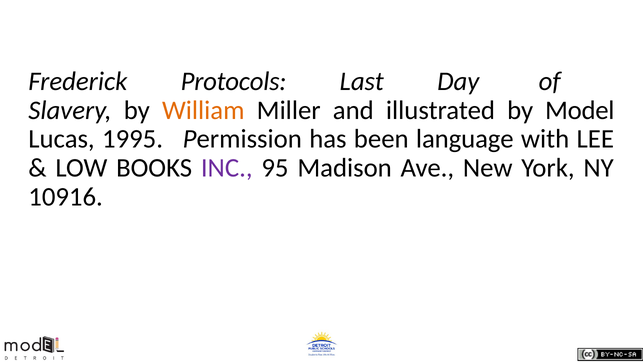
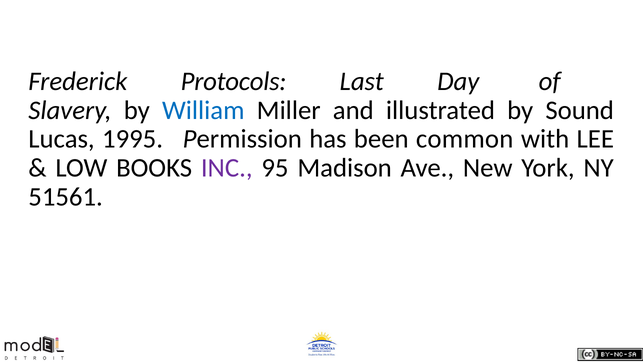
William colour: orange -> blue
Model: Model -> Sound
language: language -> common
10916: 10916 -> 51561
